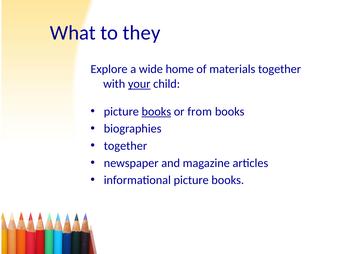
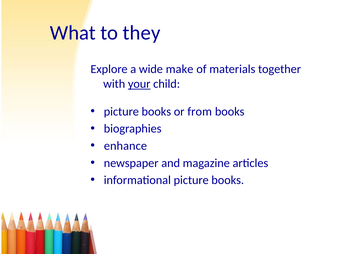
home: home -> make
books at (156, 111) underline: present -> none
together at (125, 146): together -> enhance
